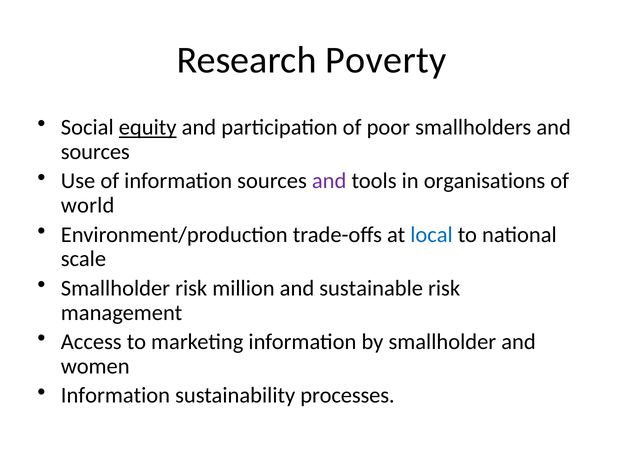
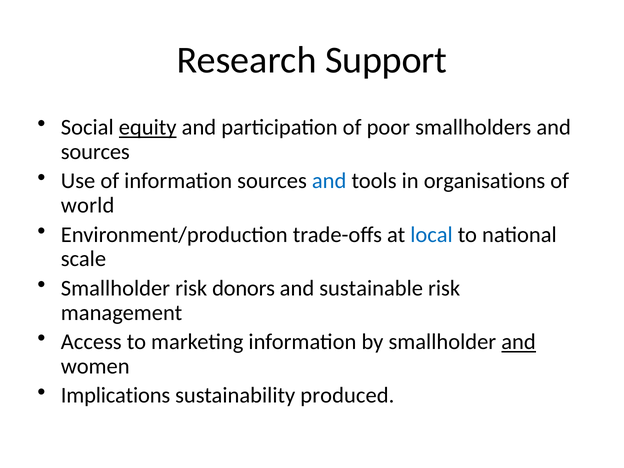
Poverty: Poverty -> Support
and at (329, 181) colour: purple -> blue
million: million -> donors
and at (519, 342) underline: none -> present
Information at (115, 396): Information -> Implications
processes: processes -> produced
